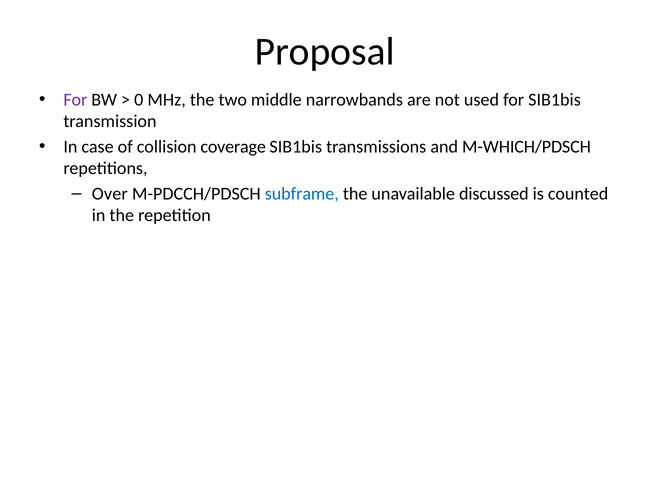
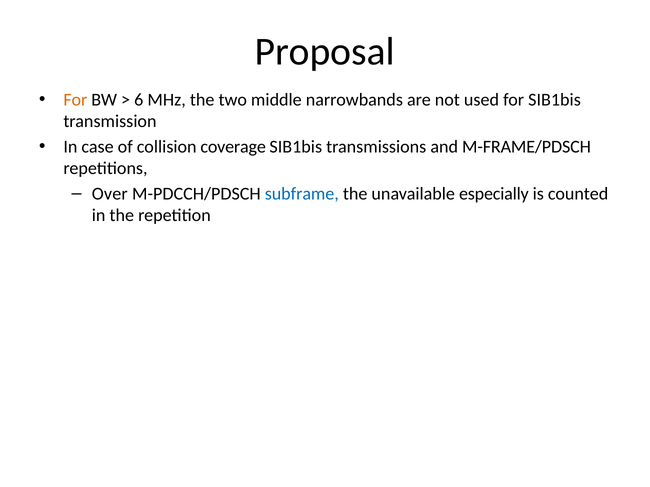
For at (75, 100) colour: purple -> orange
0: 0 -> 6
M-WHICH/PDSCH: M-WHICH/PDSCH -> M-FRAME/PDSCH
discussed: discussed -> especially
